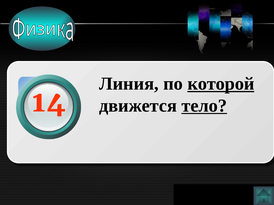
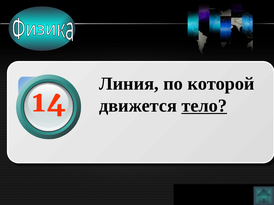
которой underline: present -> none
